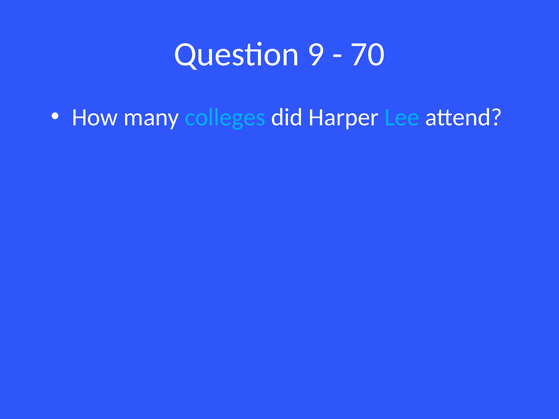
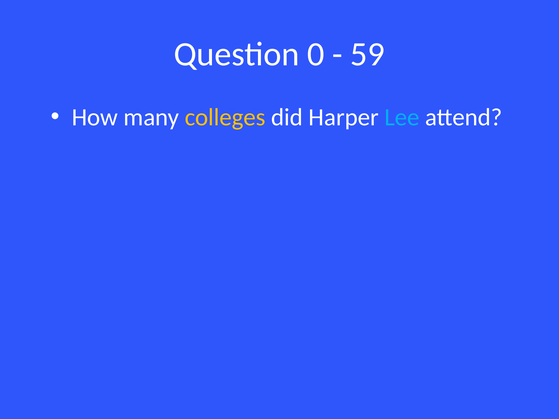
9: 9 -> 0
70: 70 -> 59
colleges colour: light blue -> yellow
